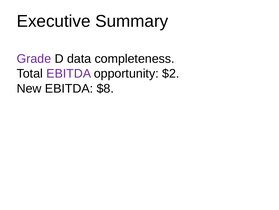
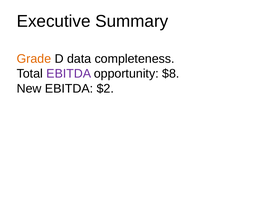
Grade colour: purple -> orange
$2: $2 -> $8
$8: $8 -> $2
